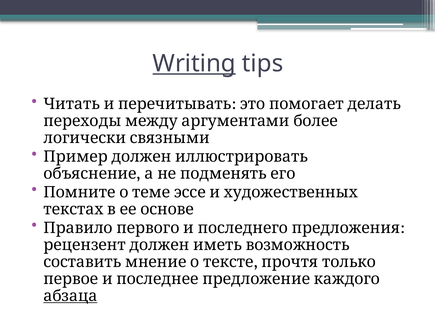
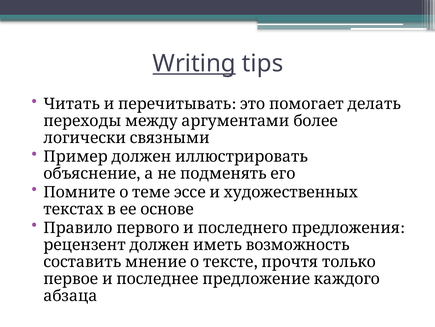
абзаца underline: present -> none
